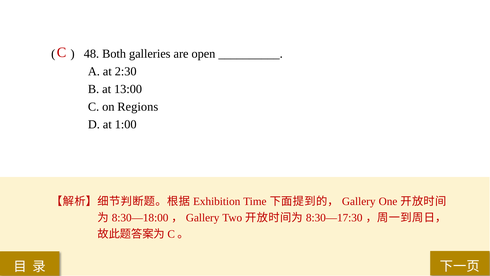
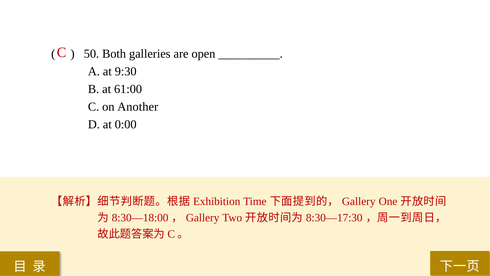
48: 48 -> 50
2:30: 2:30 -> 9:30
13:00: 13:00 -> 61:00
Regions: Regions -> Another
1:00: 1:00 -> 0:00
